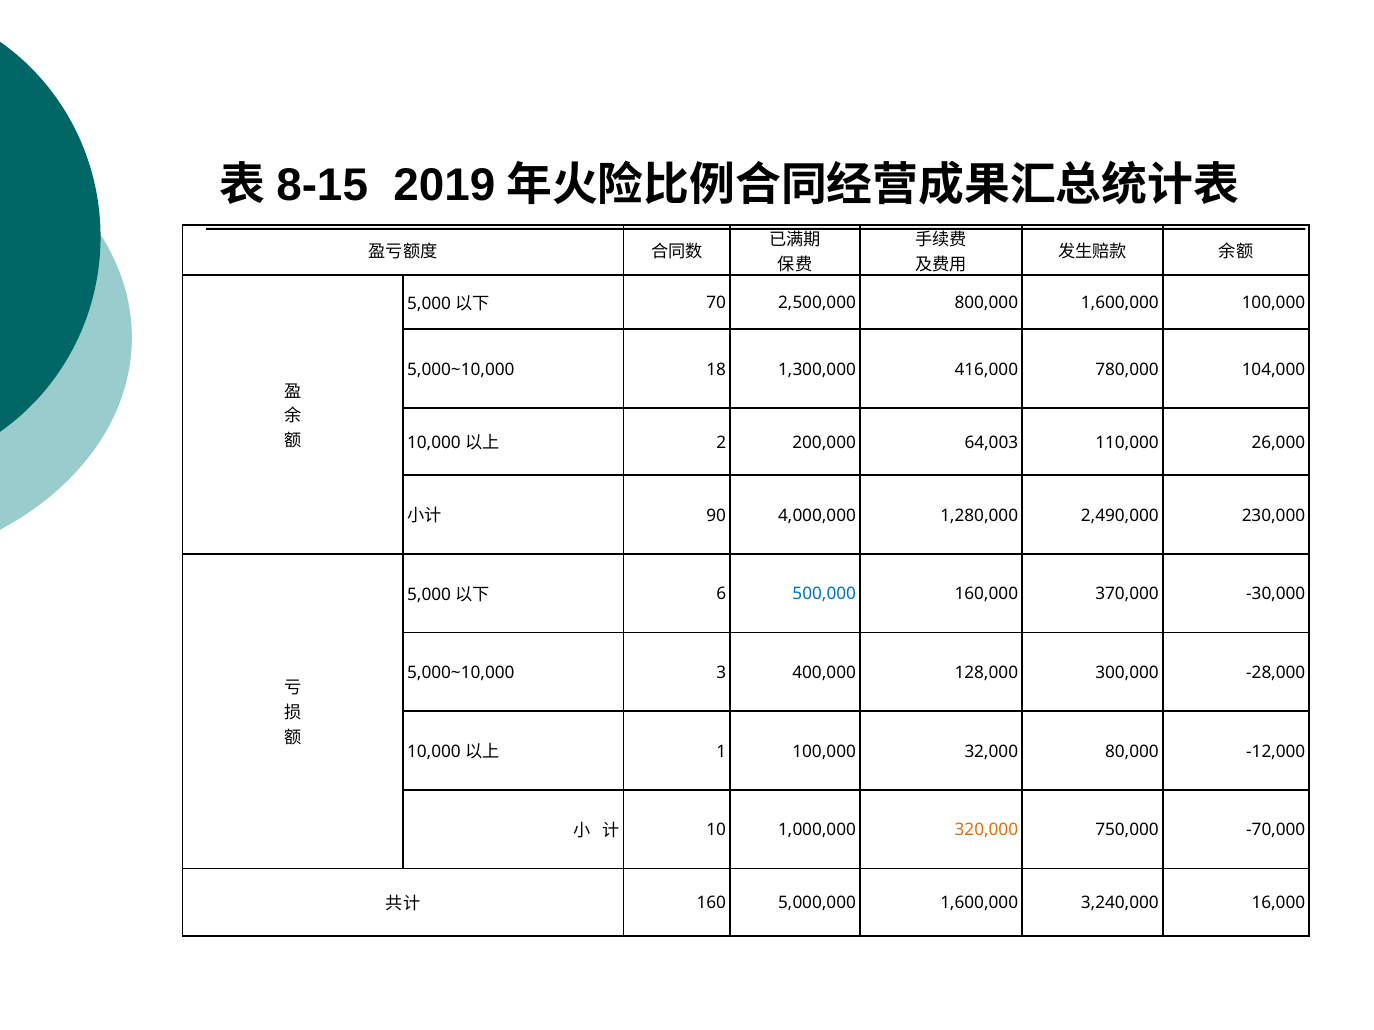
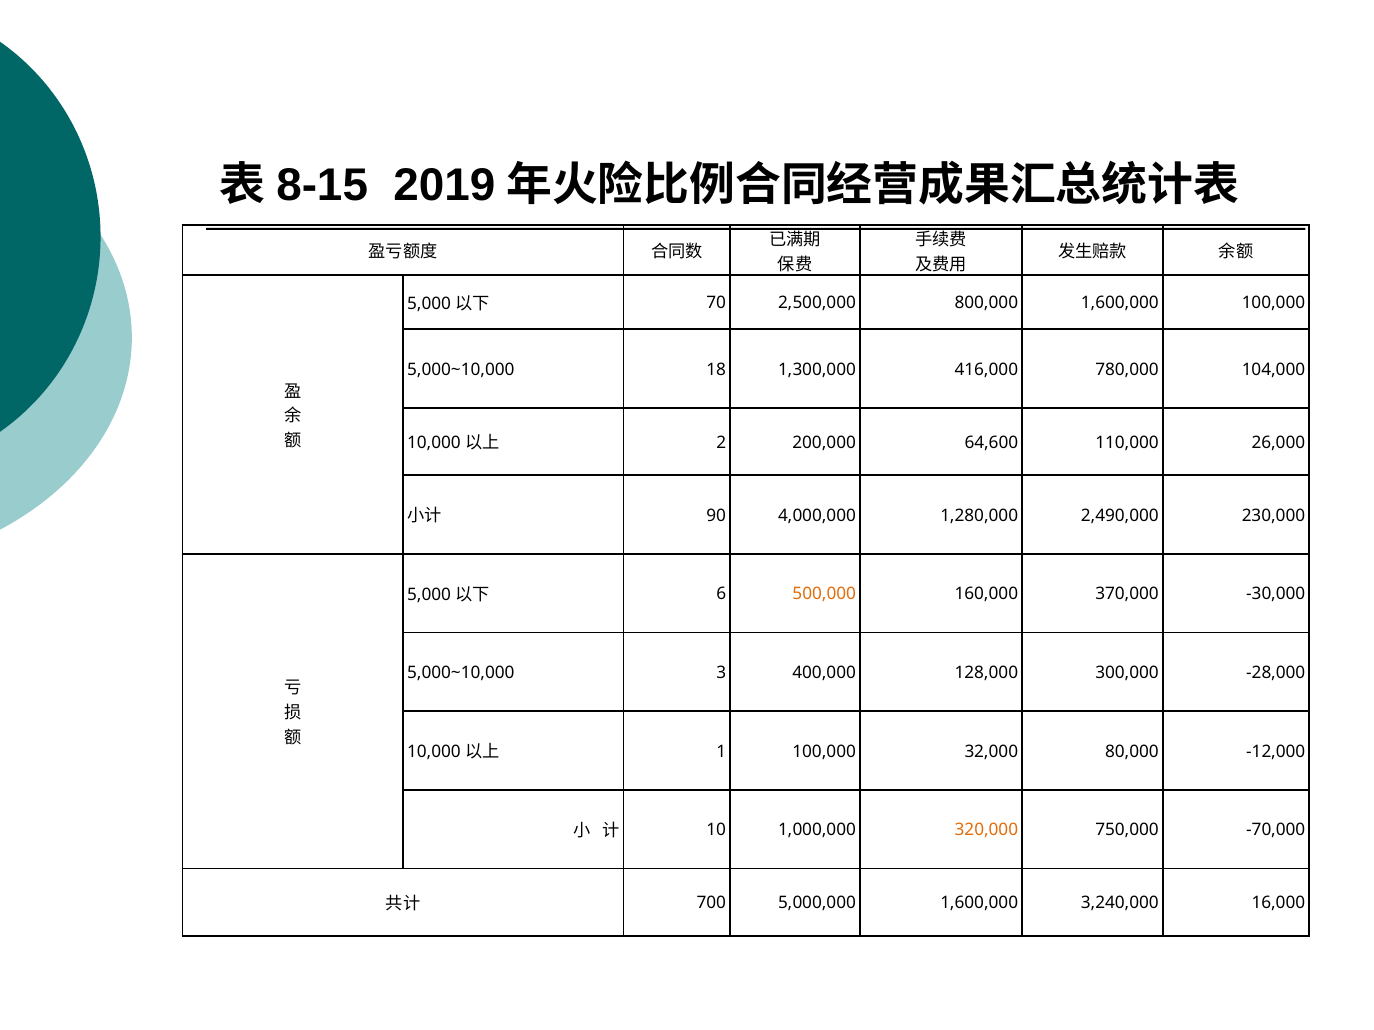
64,003: 64,003 -> 64,600
500,000 colour: blue -> orange
160: 160 -> 700
